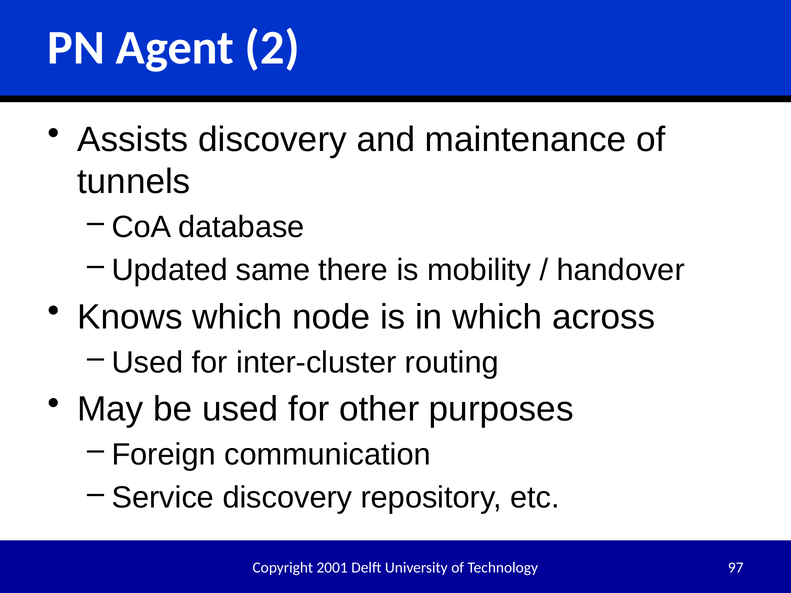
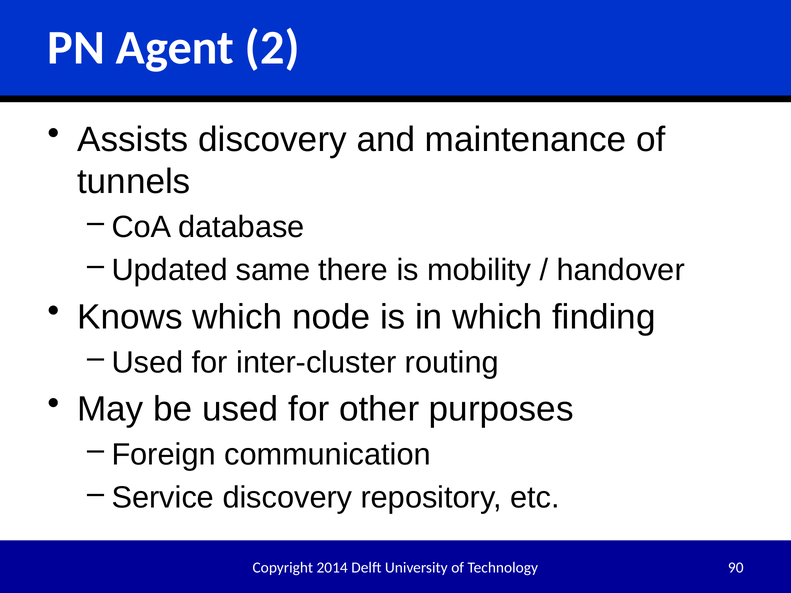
across: across -> finding
2001: 2001 -> 2014
97: 97 -> 90
